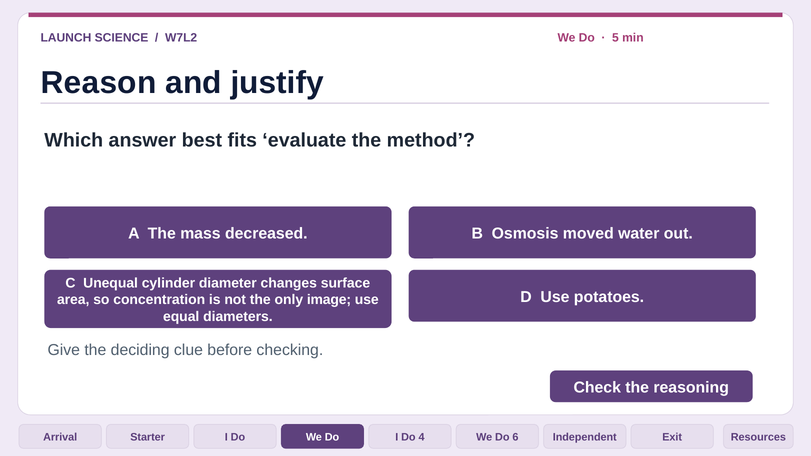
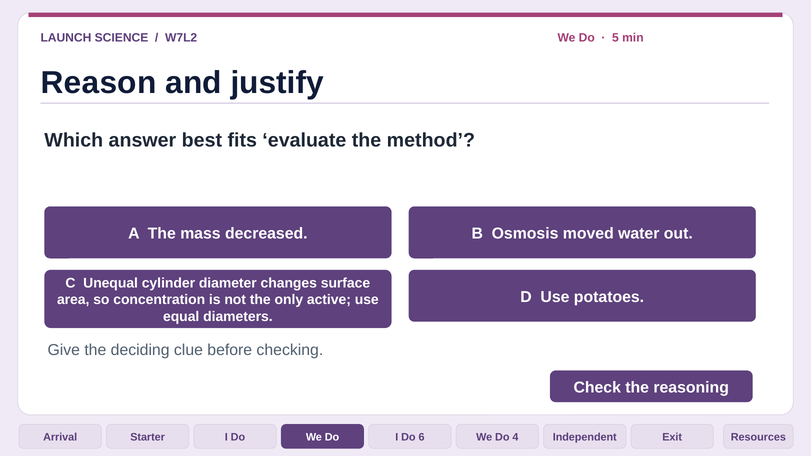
image: image -> active
4: 4 -> 6
6: 6 -> 4
